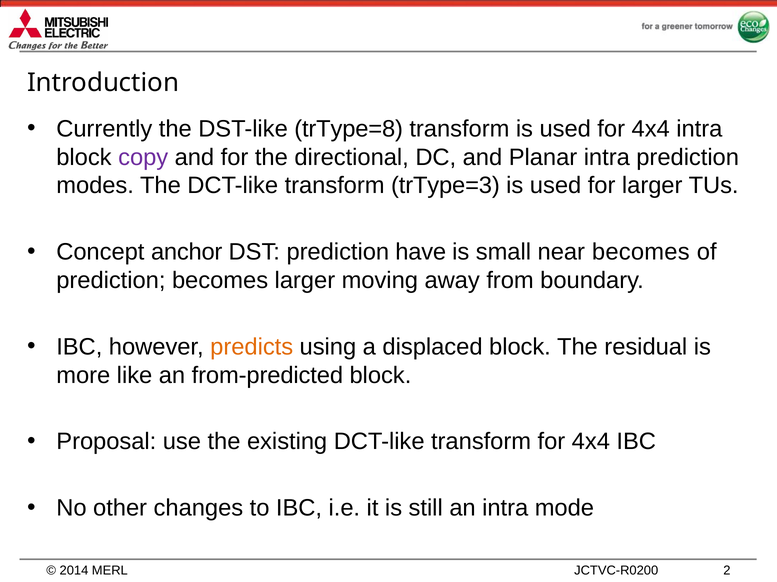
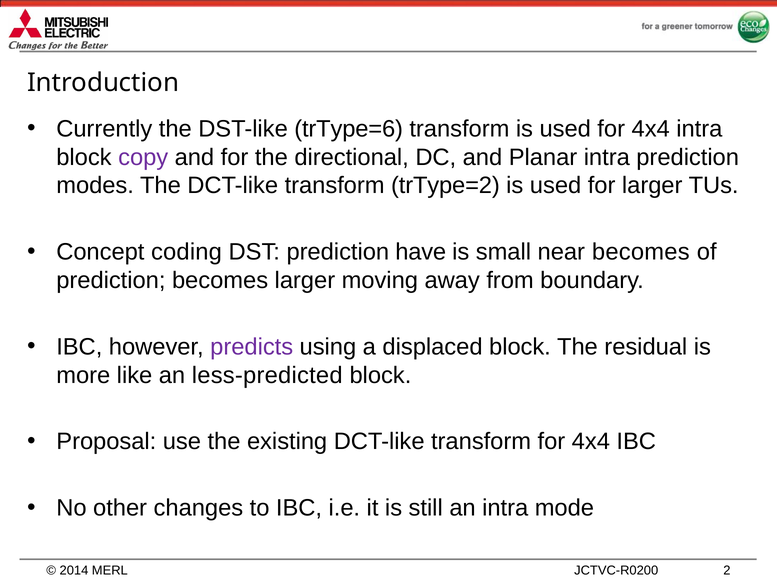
trType=8: trType=8 -> trType=6
trType=3: trType=3 -> trType=2
anchor: anchor -> coding
predicts colour: orange -> purple
from-predicted: from-predicted -> less-predicted
